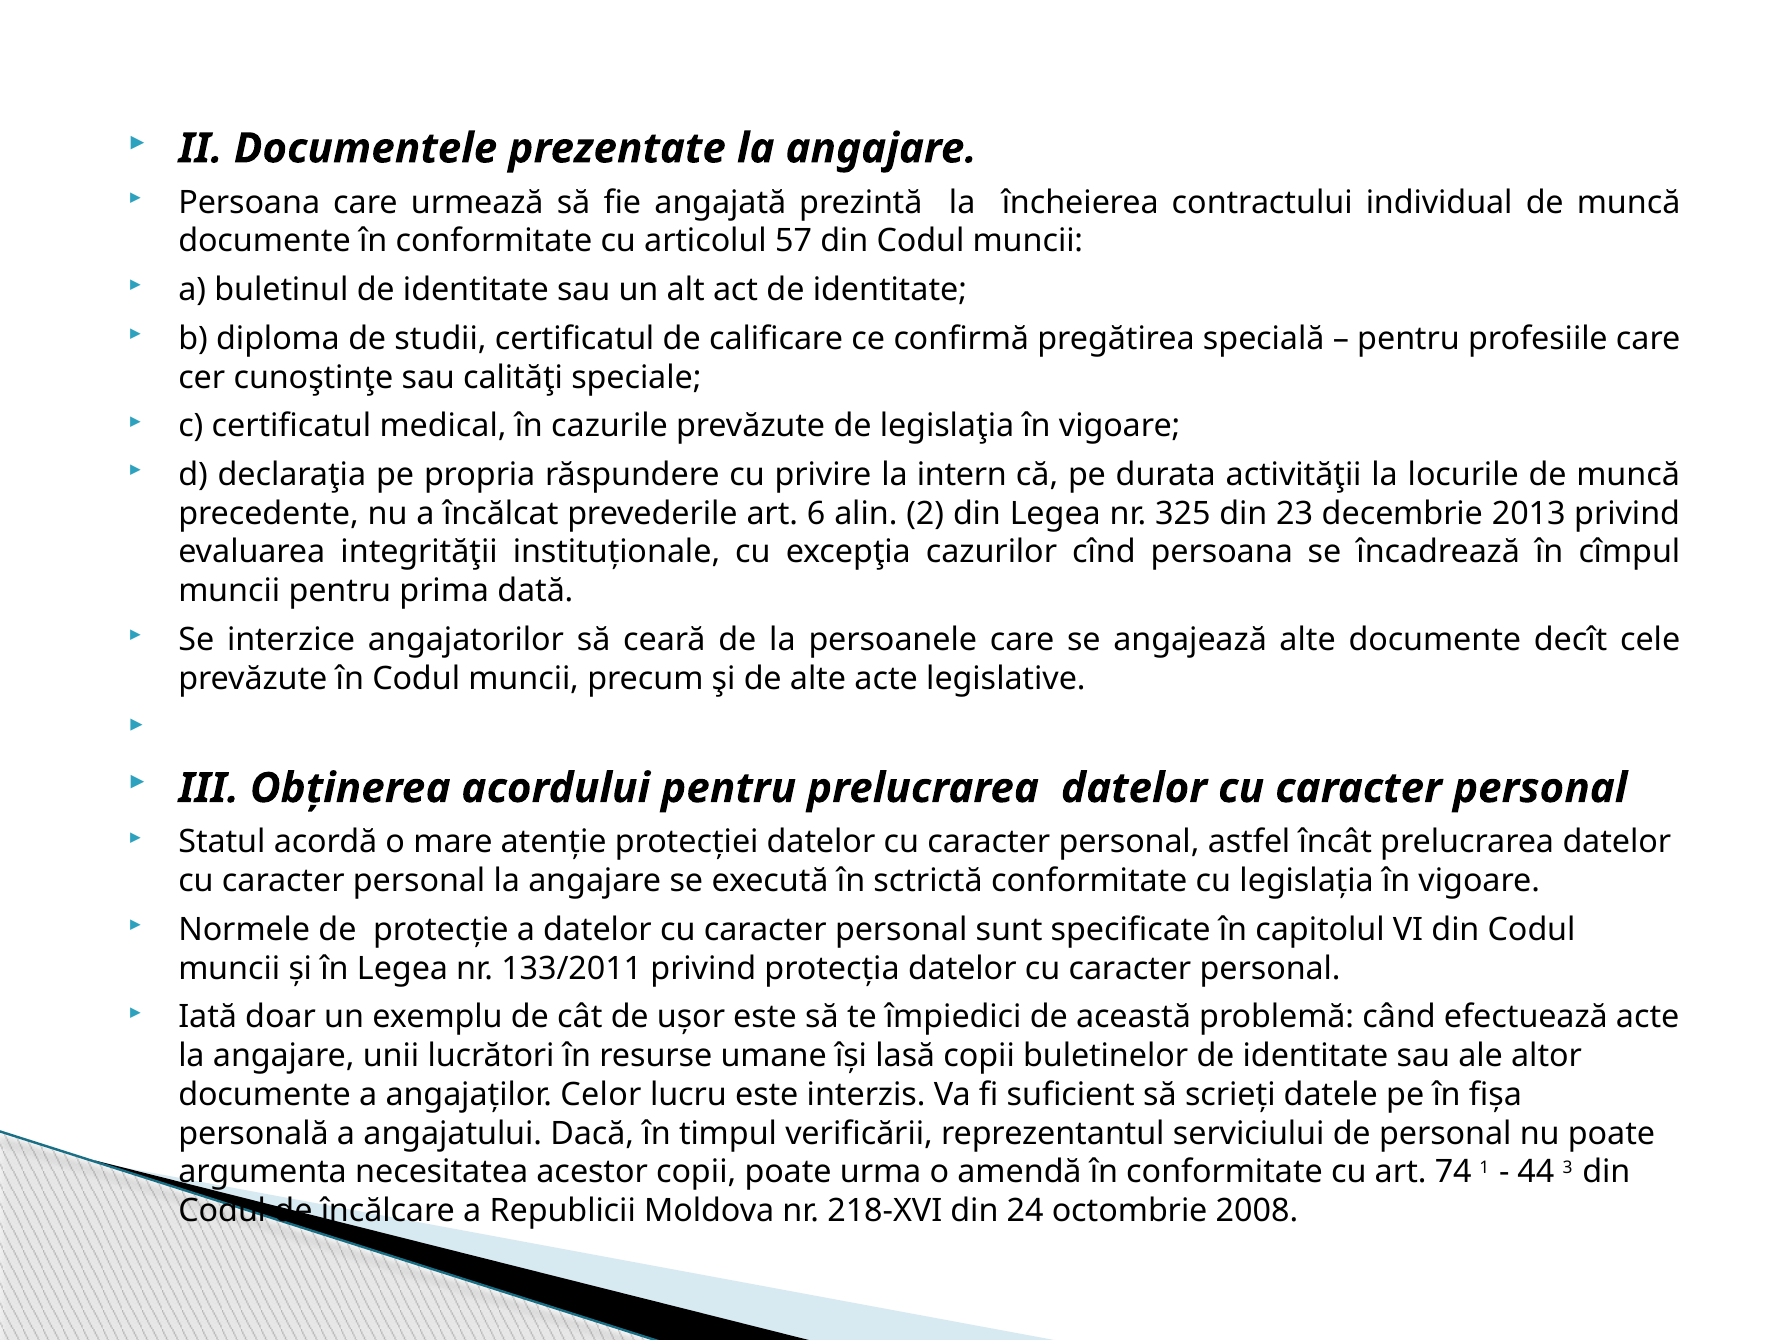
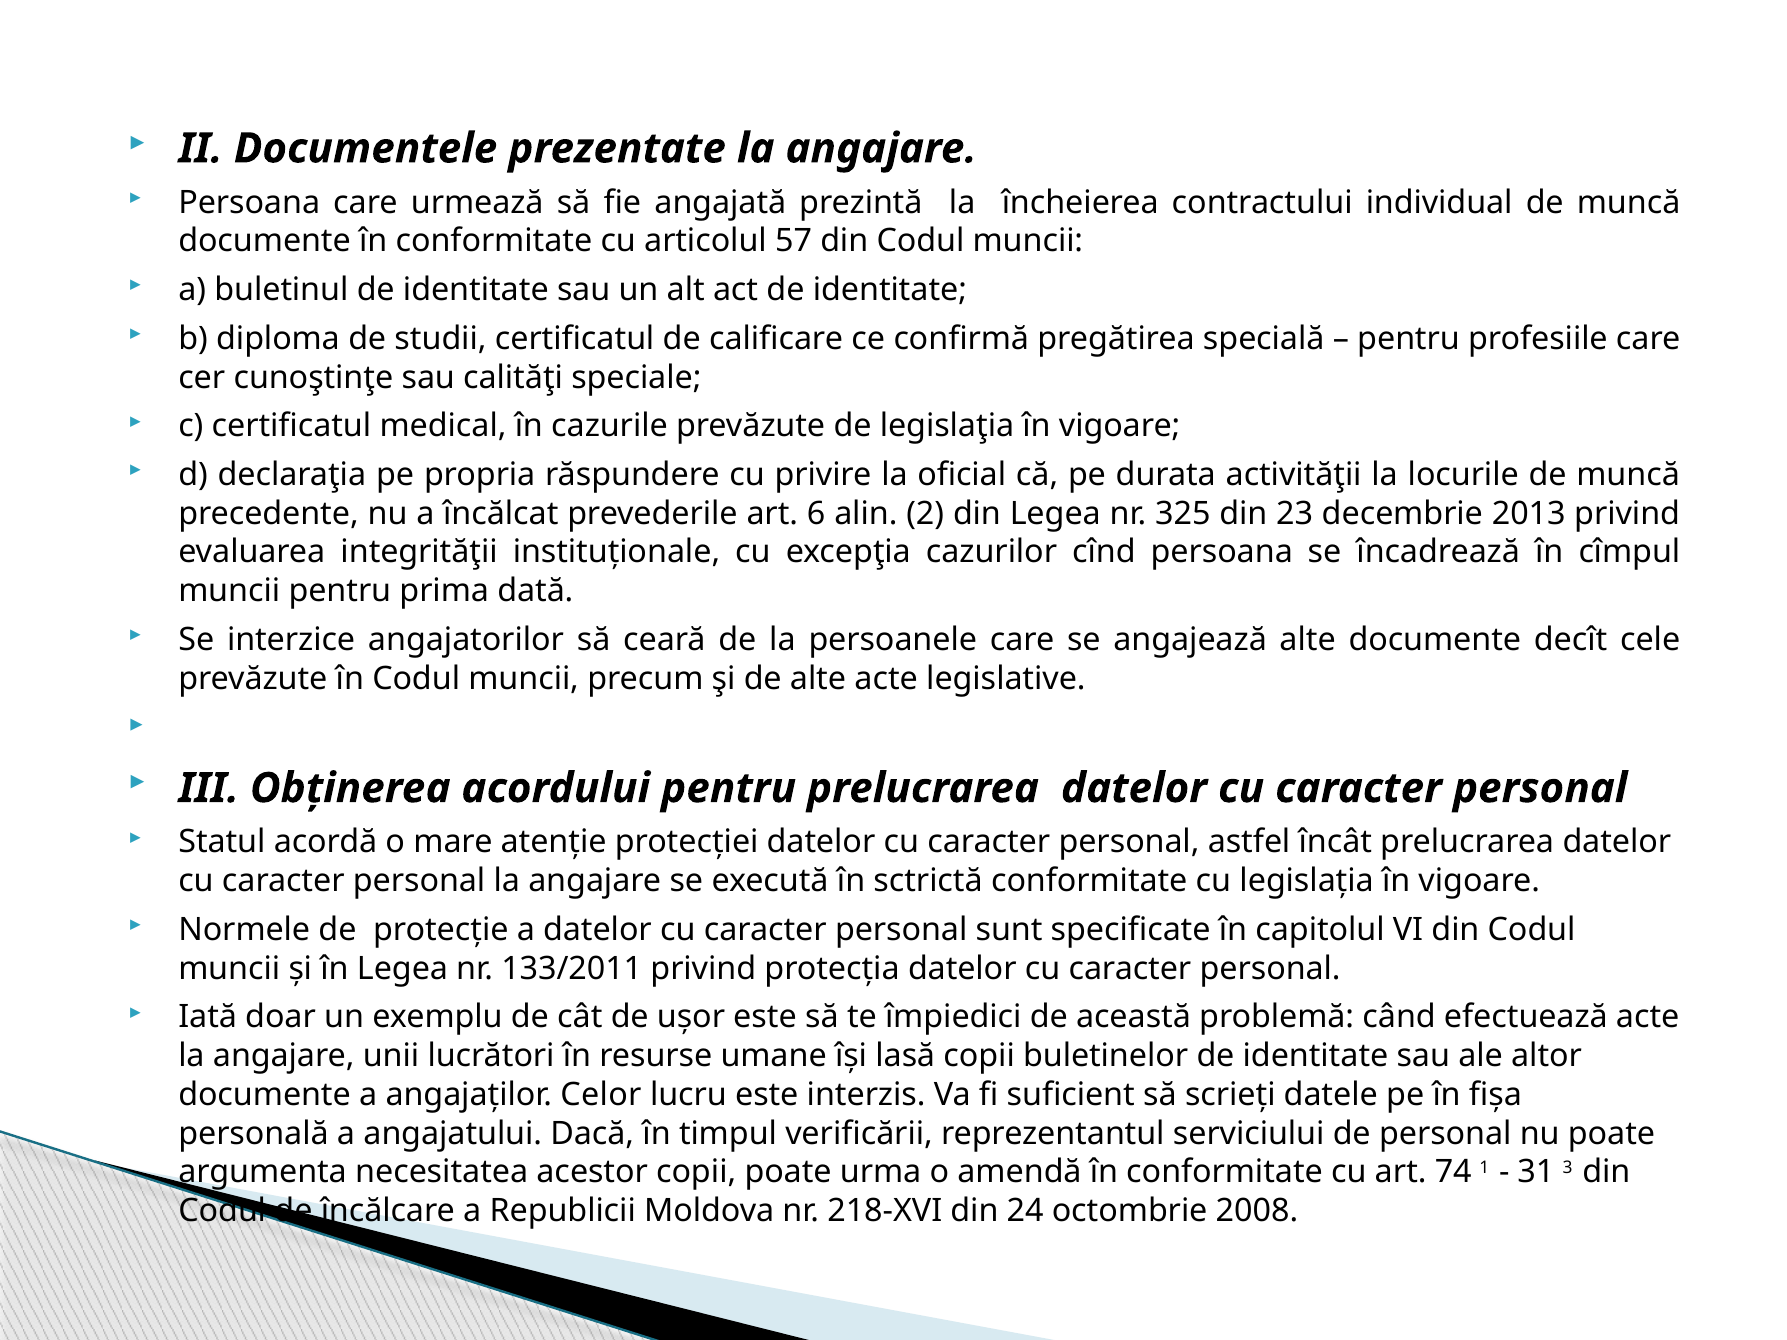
intern: intern -> oficial
44: 44 -> 31
